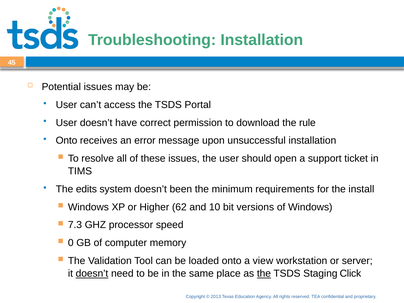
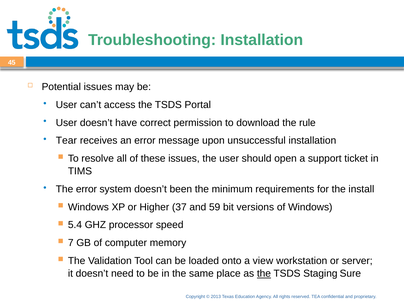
Onto at (67, 141): Onto -> Tear
The edits: edits -> error
62: 62 -> 37
10: 10 -> 59
7.3: 7.3 -> 5.4
0: 0 -> 7
doesn’t at (92, 274) underline: present -> none
Staging Click: Click -> Sure
